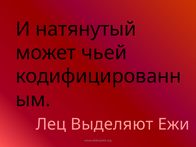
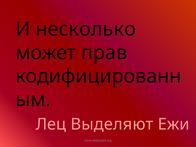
натянутый: натянутый -> несколько
чьей: чьей -> прав
